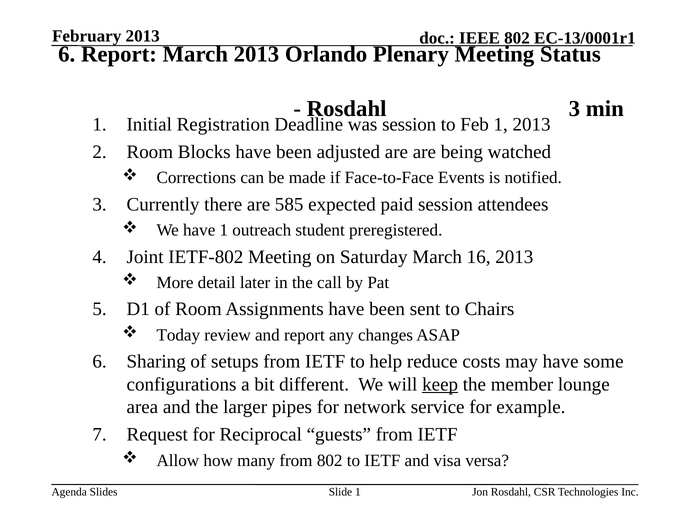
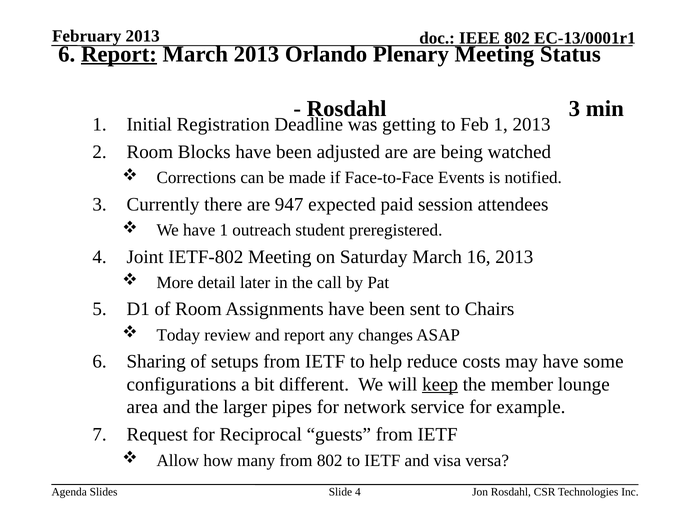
Report at (119, 54) underline: none -> present
was session: session -> getting
585: 585 -> 947
Slide 1: 1 -> 4
